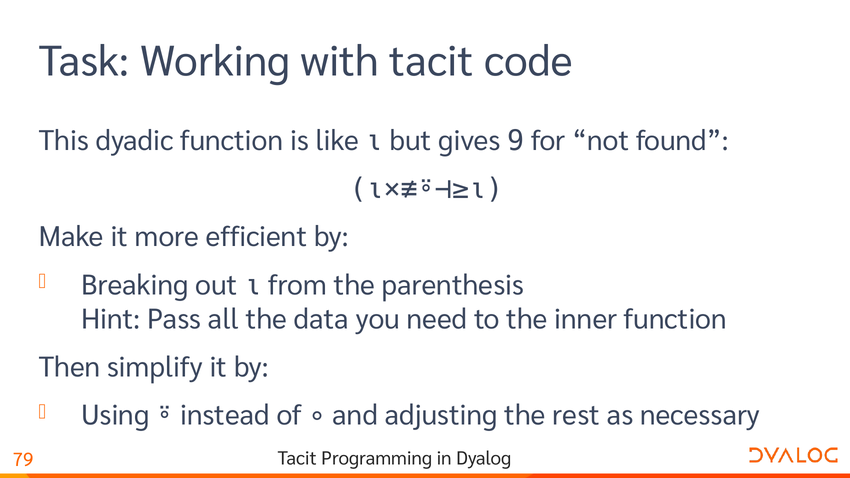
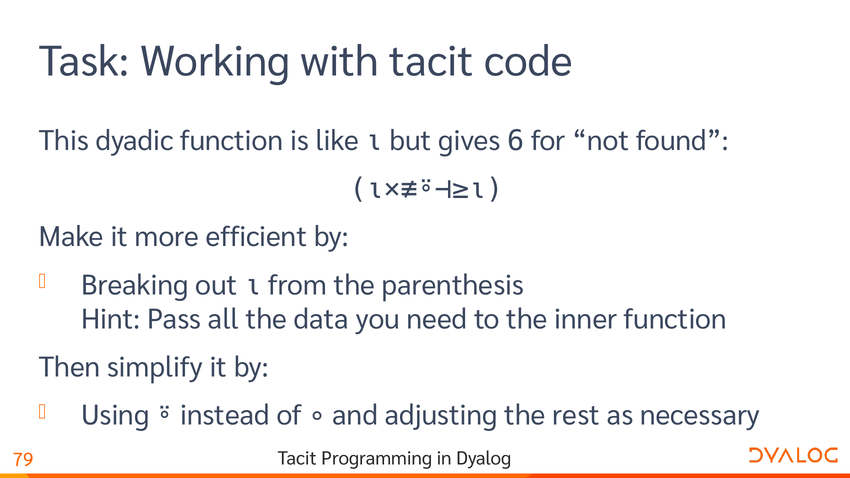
9: 9 -> 6
